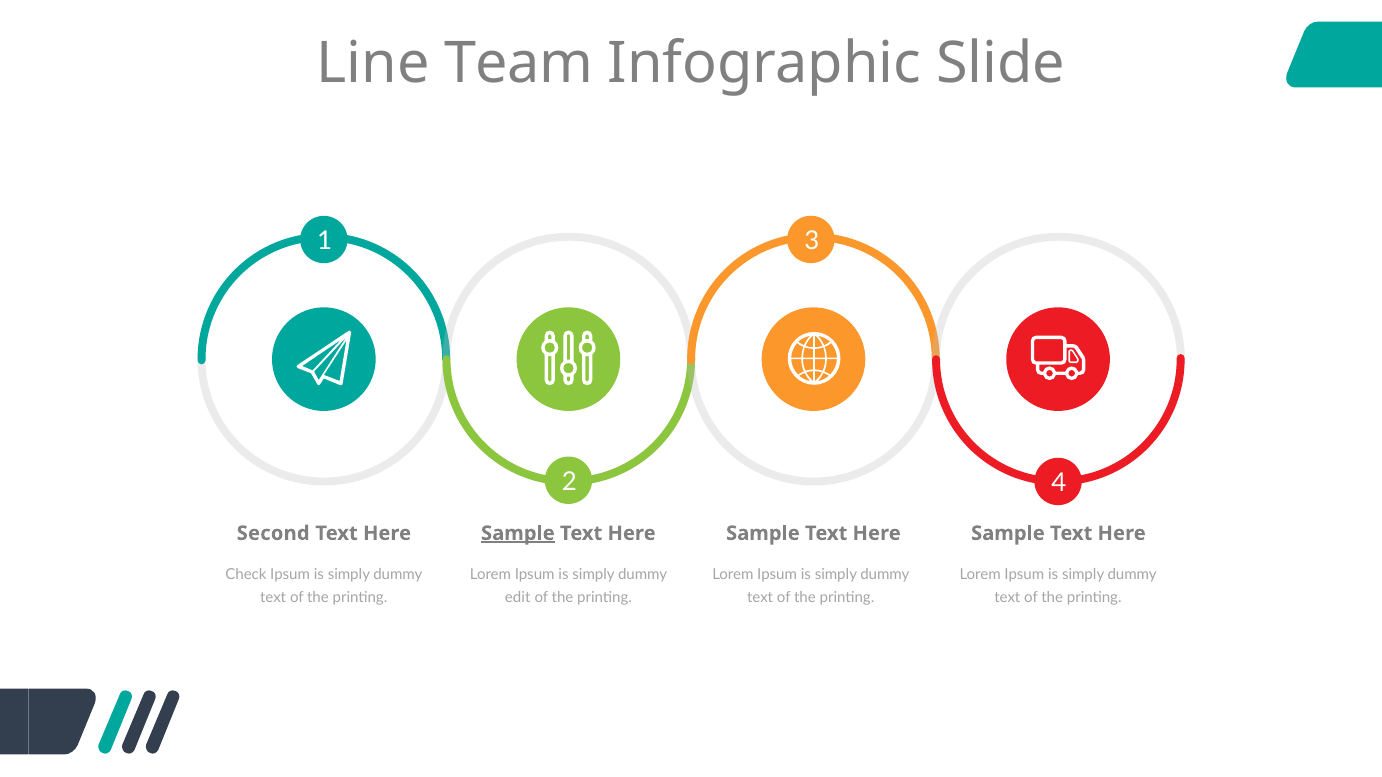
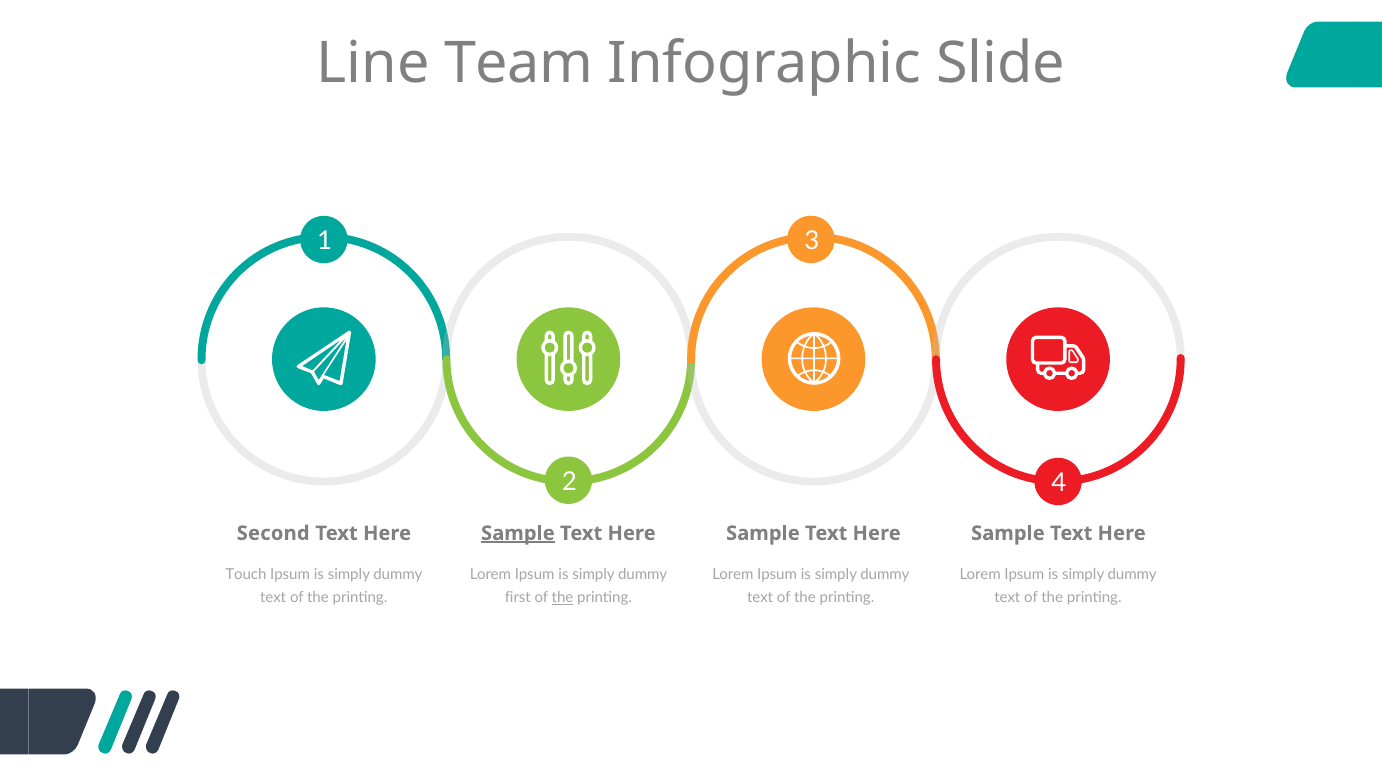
Check: Check -> Touch
edit: edit -> first
the at (563, 598) underline: none -> present
